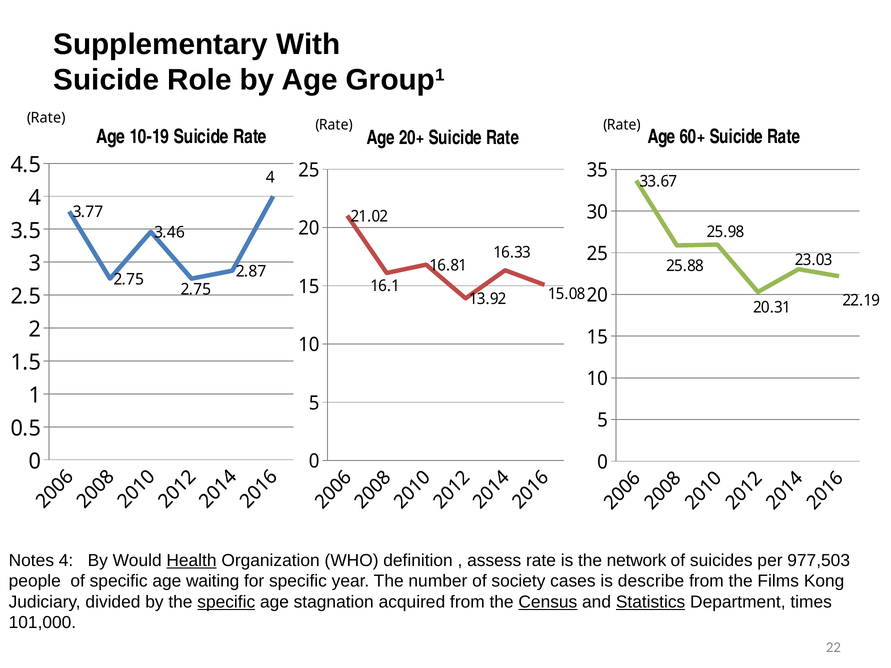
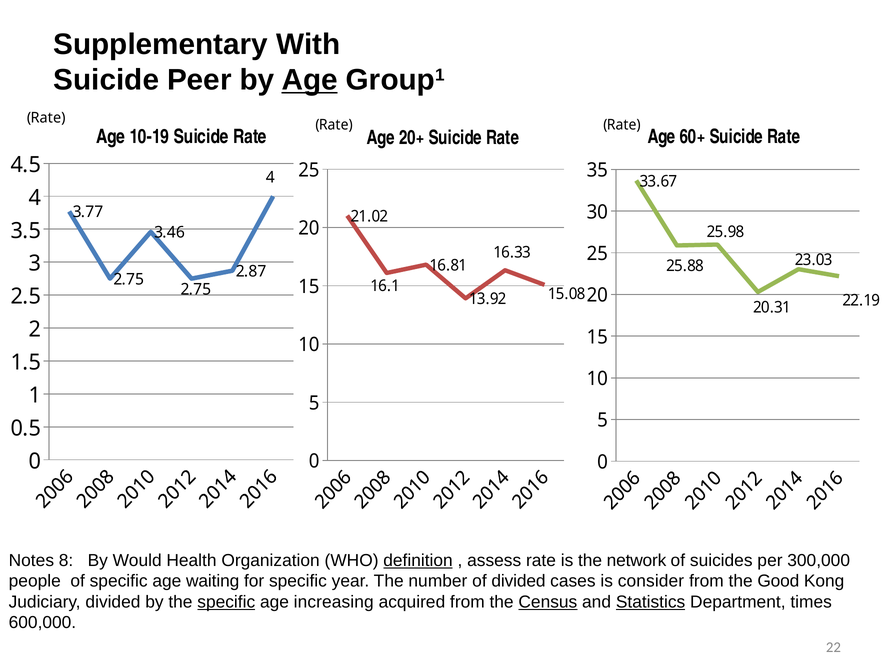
Role: Role -> Peer
Age at (310, 80) underline: none -> present
Notes 4: 4 -> 8
Health underline: present -> none
definition underline: none -> present
977,503: 977,503 -> 300,000
of society: society -> divided
describe: describe -> consider
Films: Films -> Good
stagnation: stagnation -> increasing
101,000: 101,000 -> 600,000
